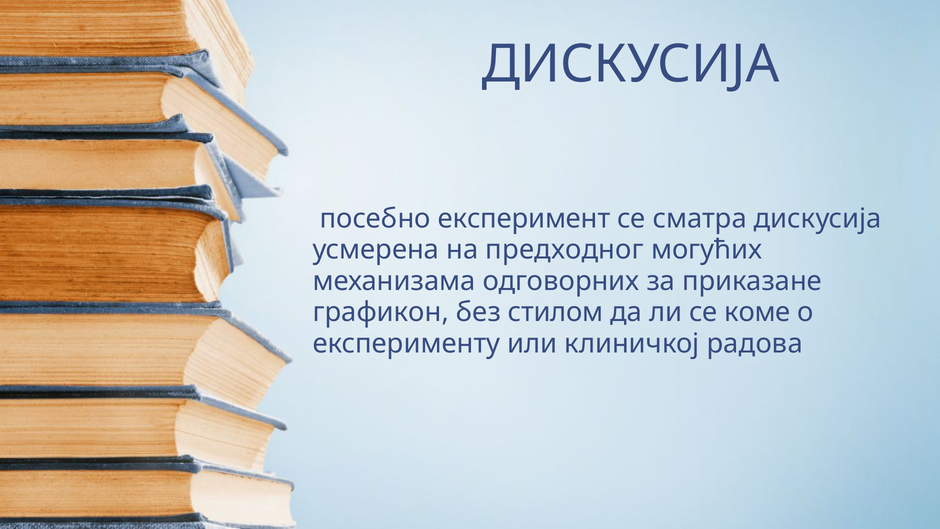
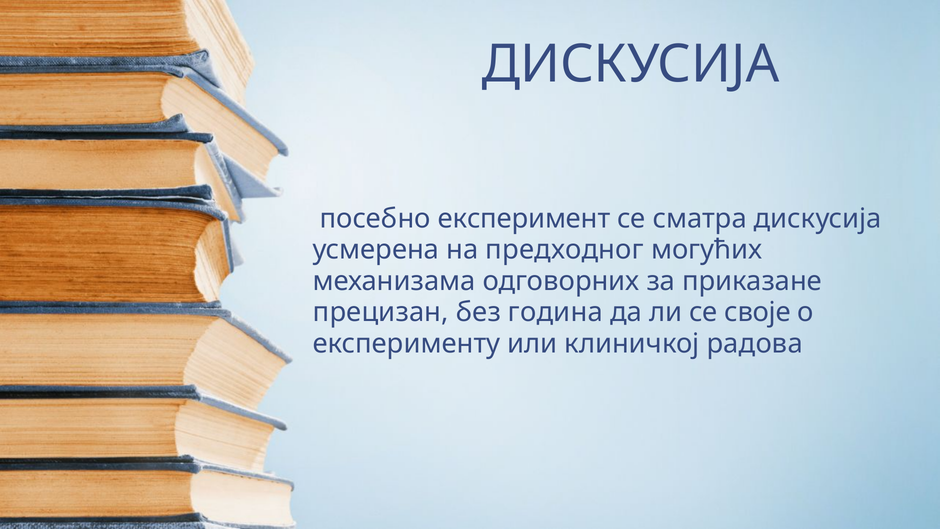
графикон: графикон -> прецизан
стилом: стилом -> година
коме: коме -> своје
